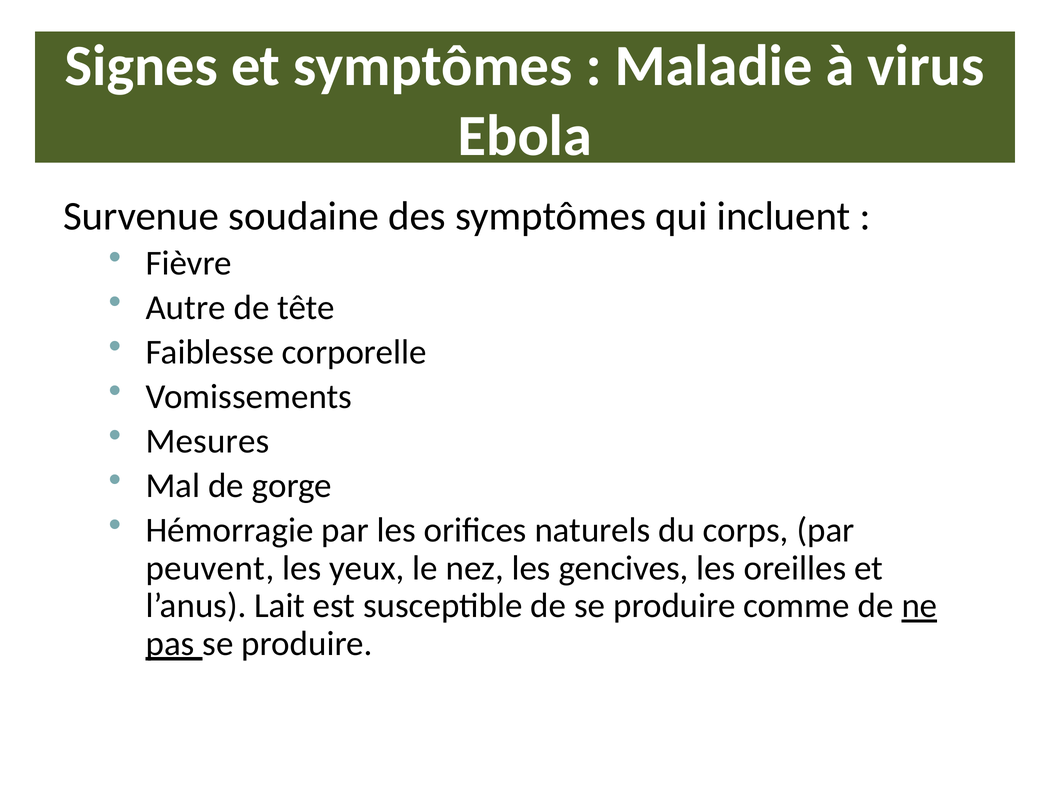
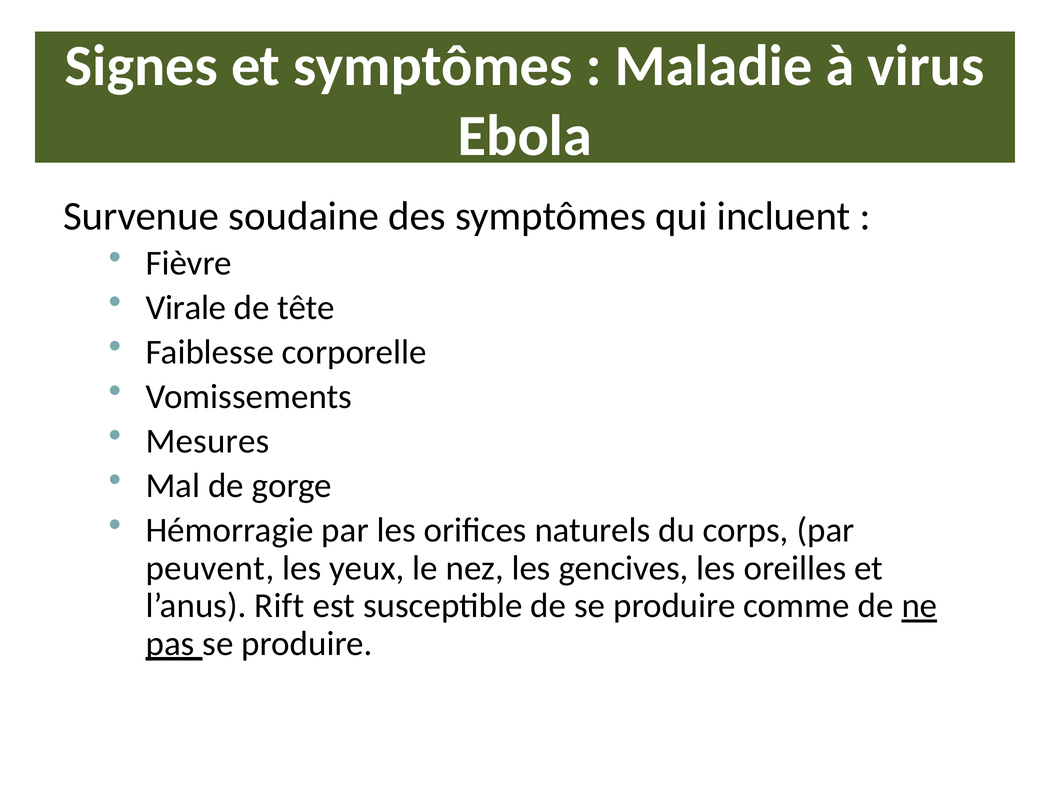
Autre: Autre -> Virale
Lait: Lait -> Rift
